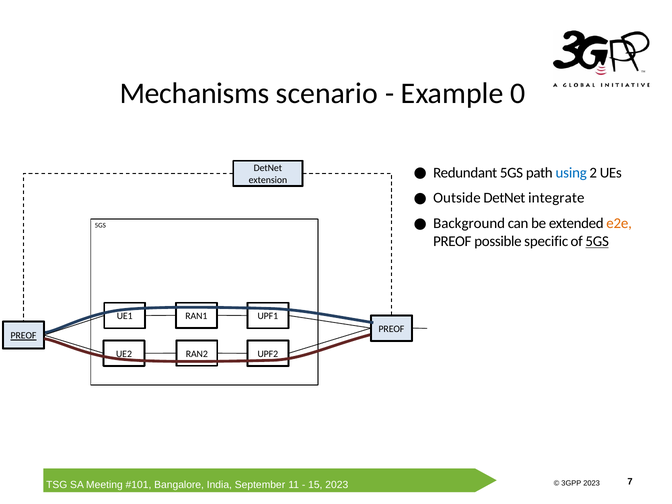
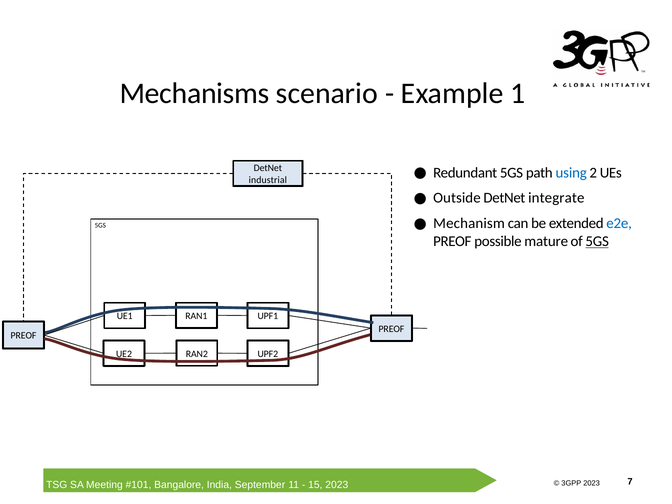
0: 0 -> 1
extension: extension -> industrial
Background: Background -> Mechanism
e2e colour: orange -> blue
specific: specific -> mature
PREOF at (24, 336) underline: present -> none
